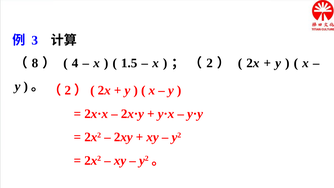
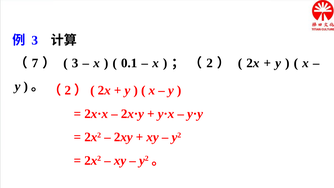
8: 8 -> 7
4 at (75, 63): 4 -> 3
1.5: 1.5 -> 0.1
